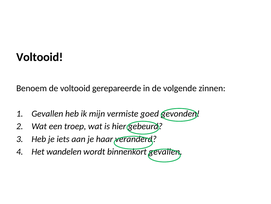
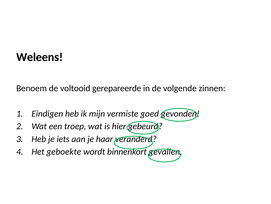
Voltooid at (40, 57): Voltooid -> Weleens
Gevallen at (47, 113): Gevallen -> Eindigen
wandelen: wandelen -> geboekte
